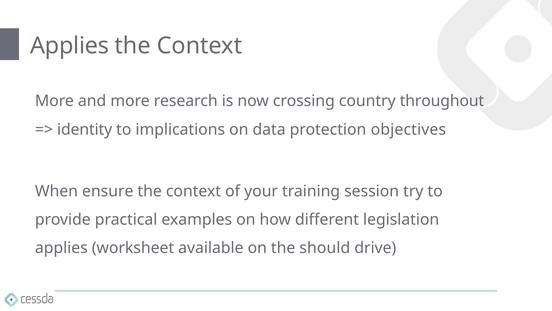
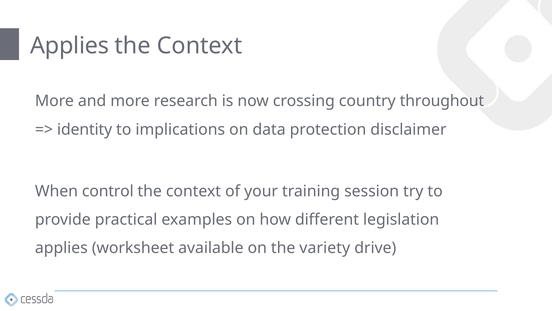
objectives: objectives -> disclaimer
ensure: ensure -> control
should: should -> variety
